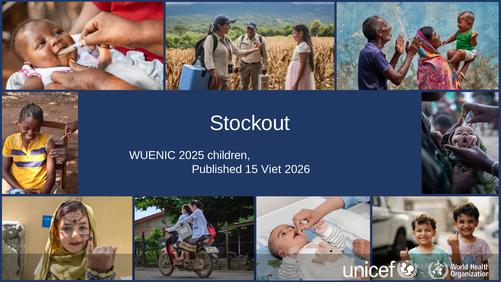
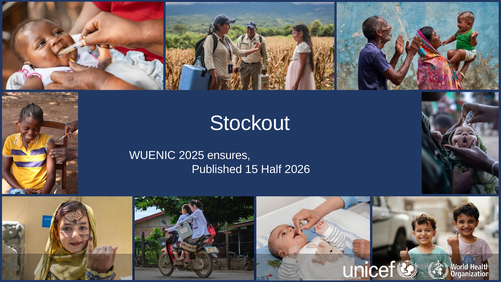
children: children -> ensures
Viet: Viet -> Half
